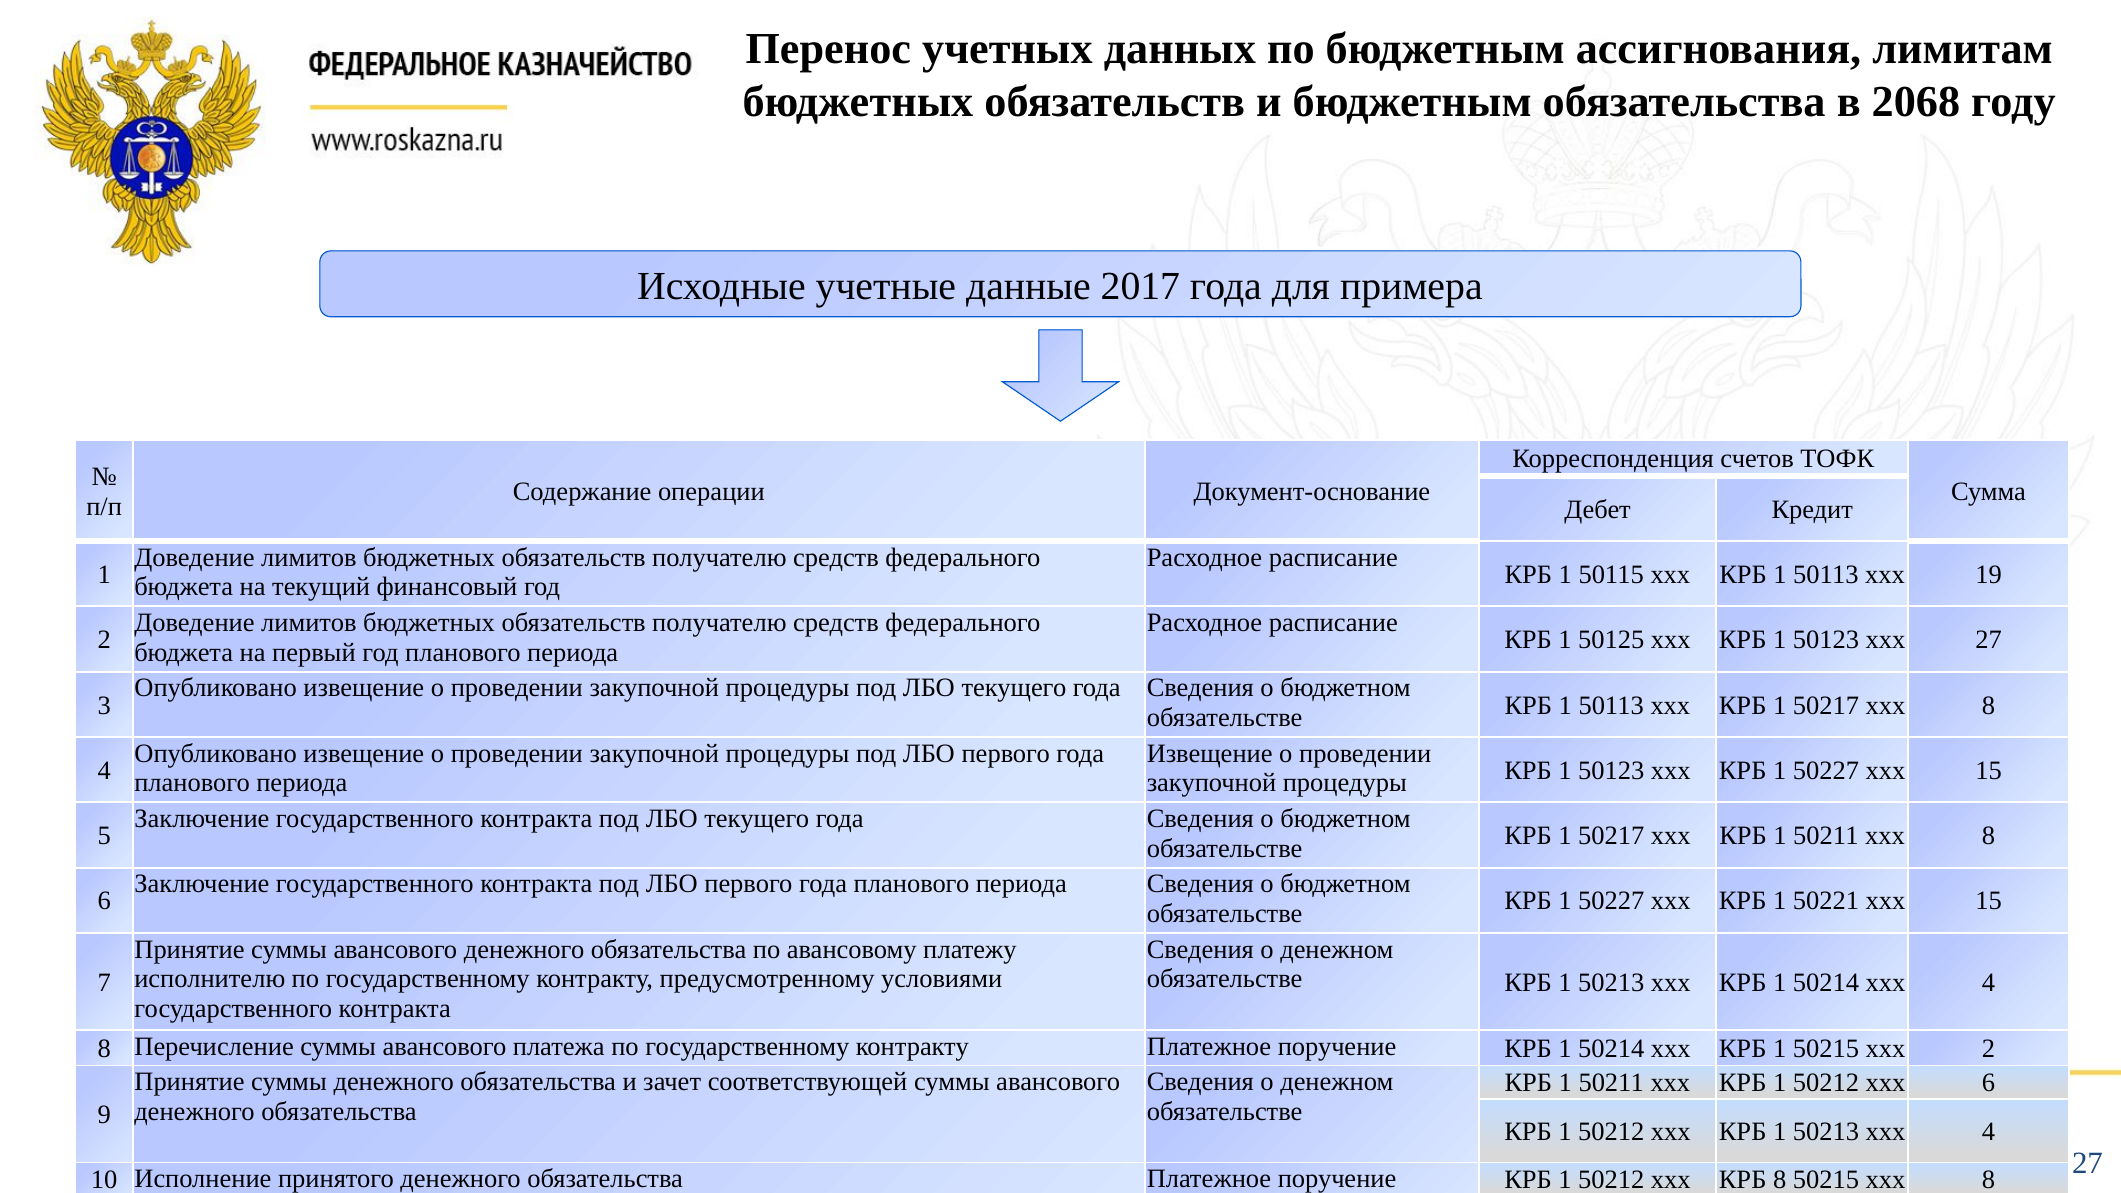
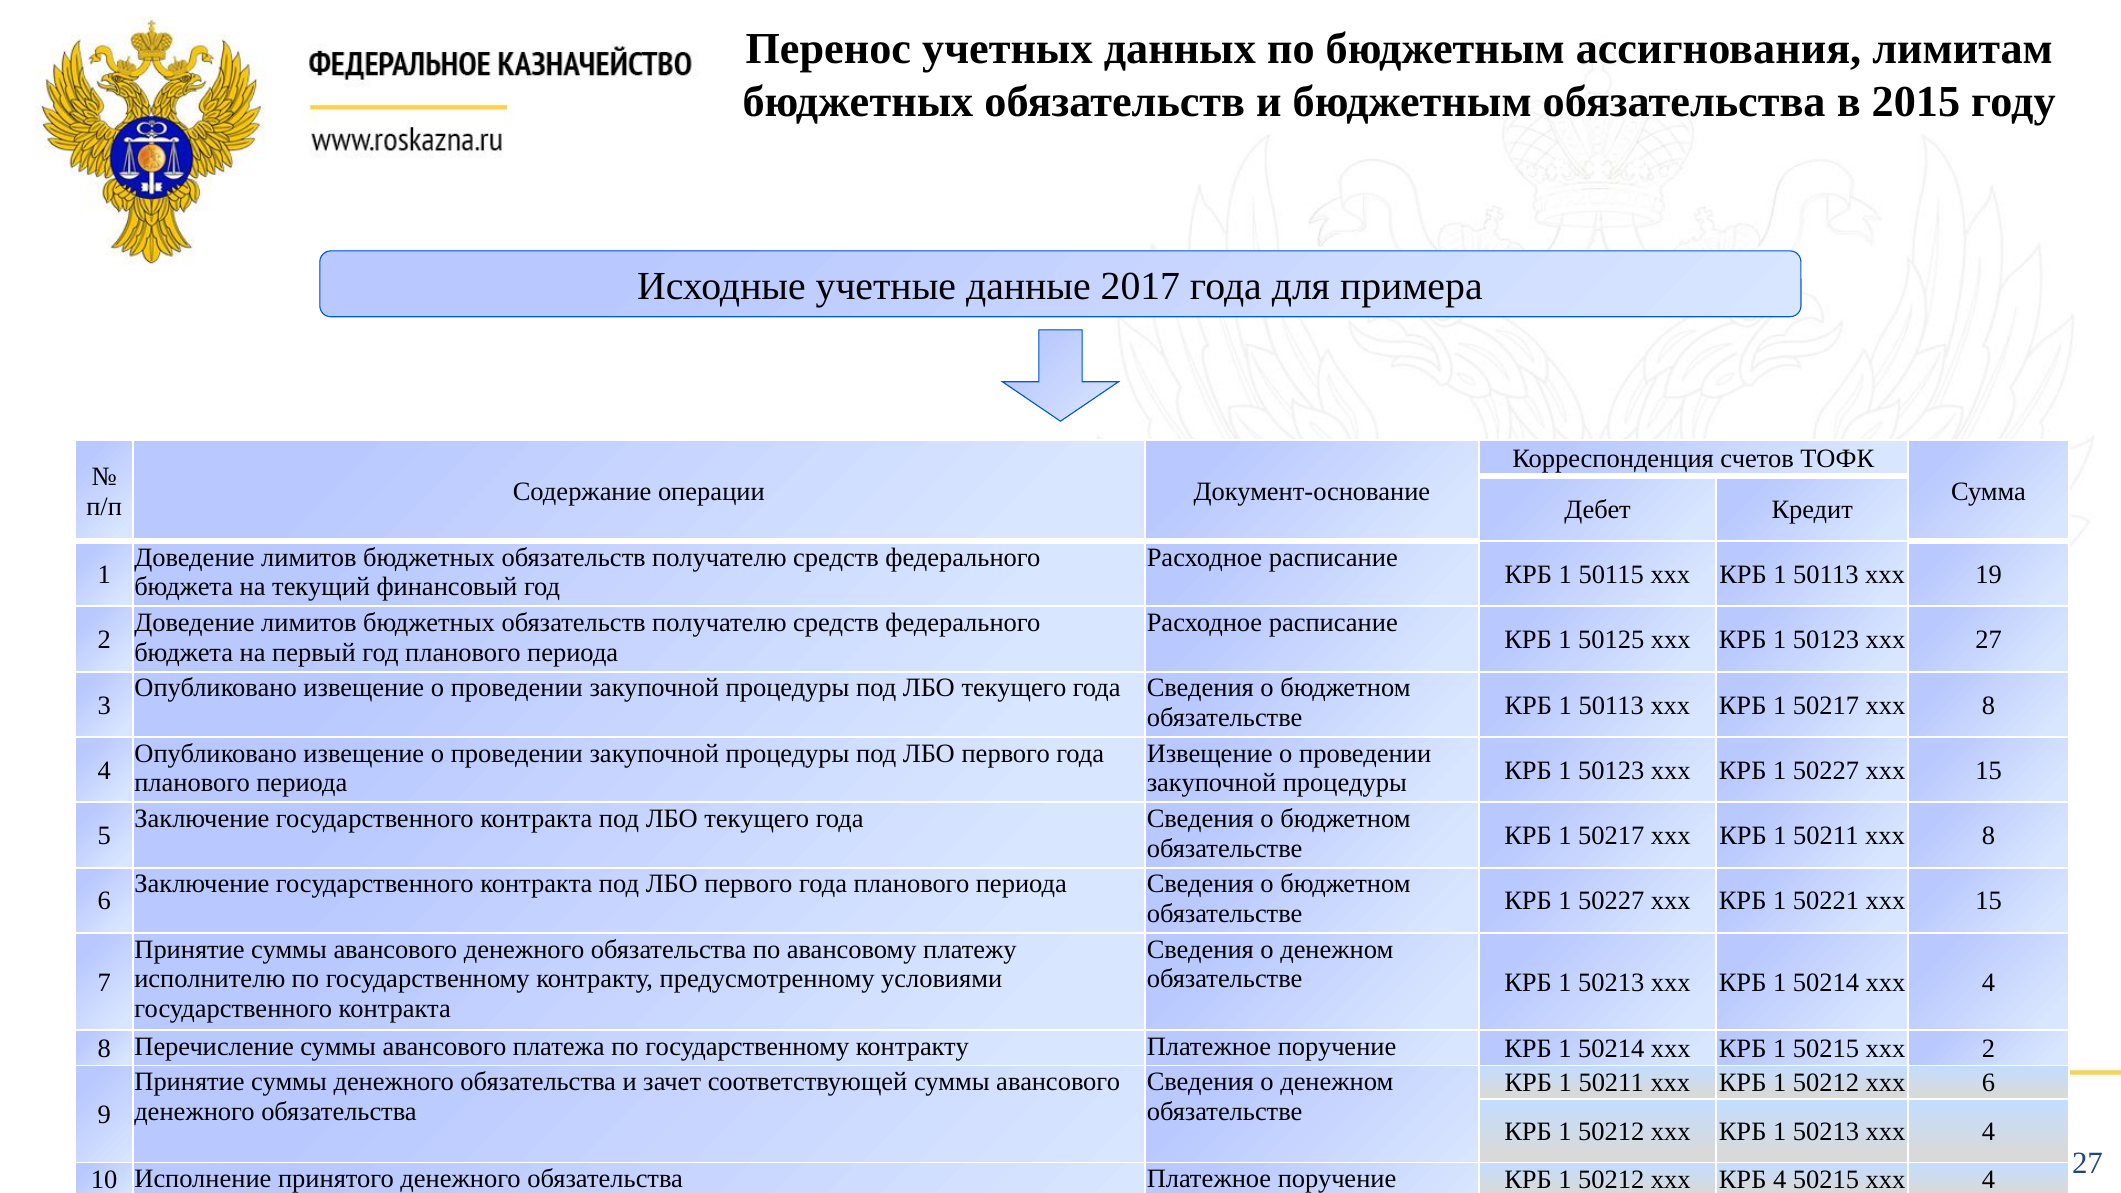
2068: 2068 -> 2015
КРБ 8: 8 -> 4
50215 ххх 8: 8 -> 4
